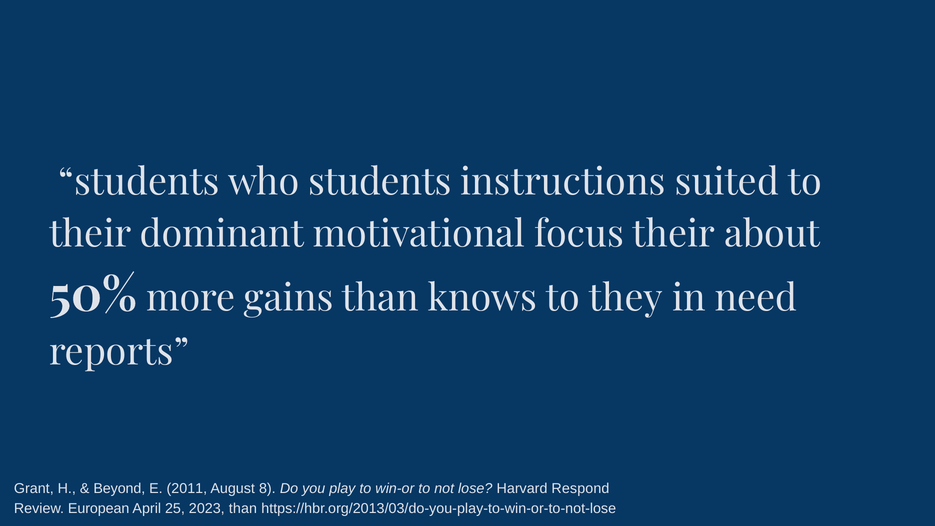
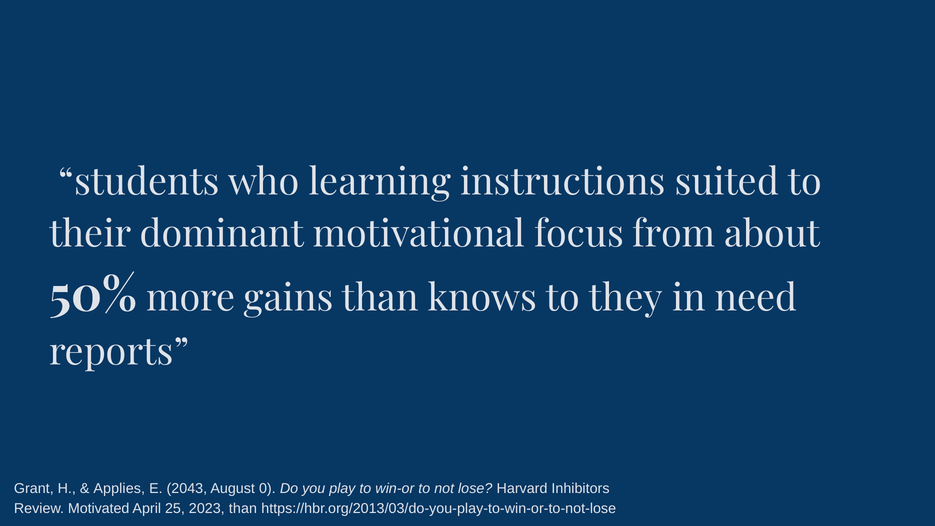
who students: students -> learning
focus their: their -> from
Beyond: Beyond -> Applies
2011: 2011 -> 2043
8: 8 -> 0
Respond: Respond -> Inhibitors
European: European -> Motivated
